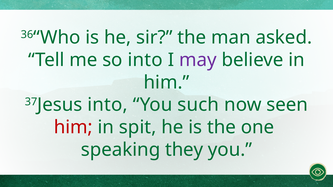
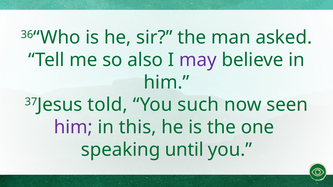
so into: into -> also
into at (108, 105): into -> told
him at (73, 127) colour: red -> purple
spit: spit -> this
they: they -> until
